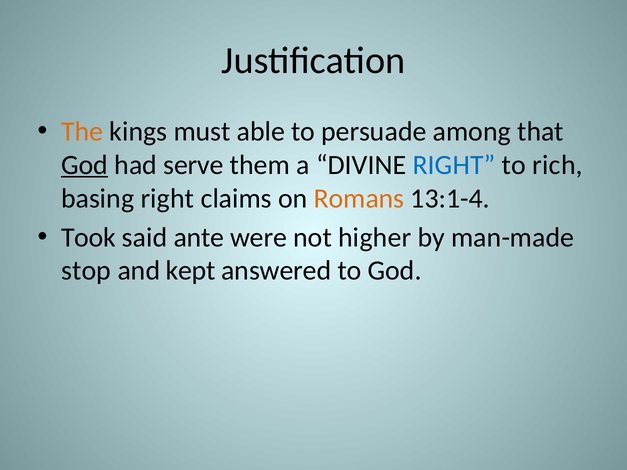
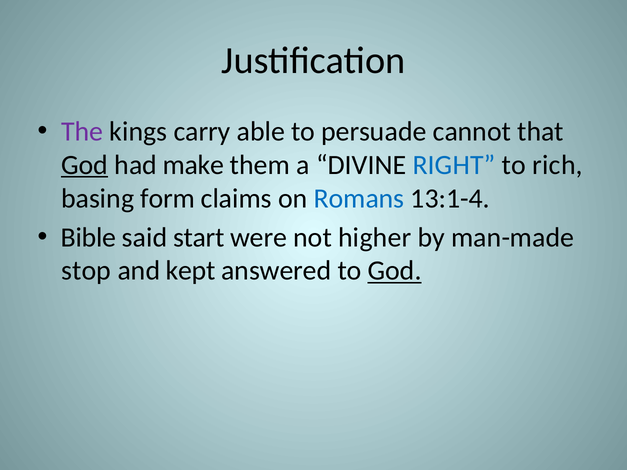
The colour: orange -> purple
must: must -> carry
among: among -> cannot
serve: serve -> make
basing right: right -> form
Romans colour: orange -> blue
Took: Took -> Bible
ante: ante -> start
God at (395, 271) underline: none -> present
